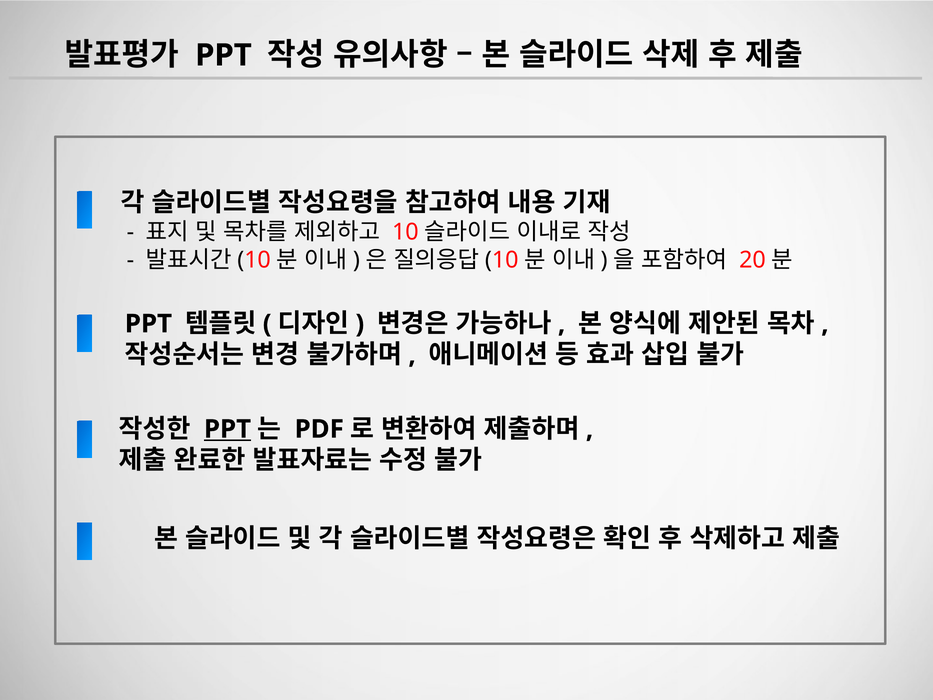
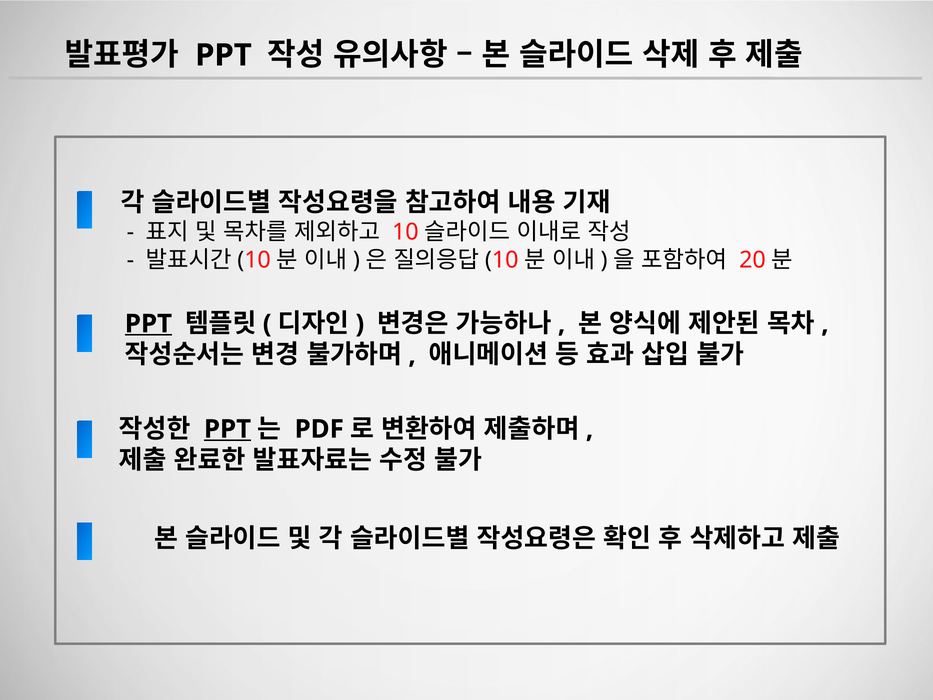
PPT at (148, 324) underline: none -> present
